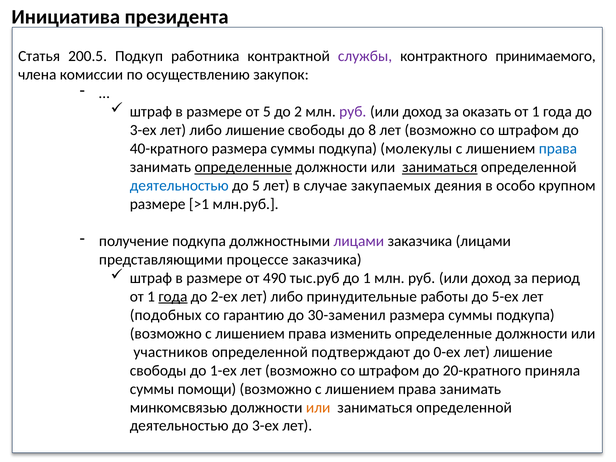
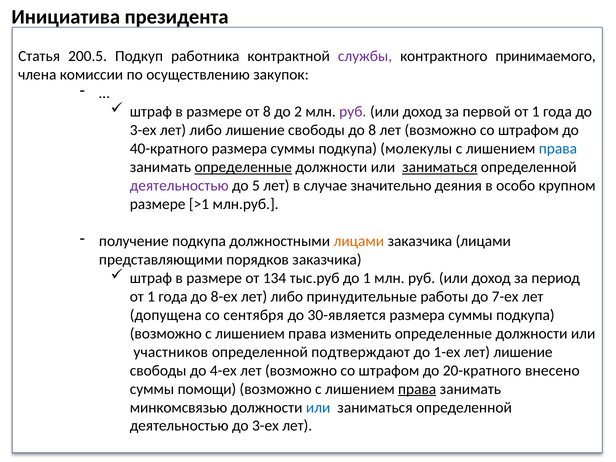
от 5: 5 -> 8
оказать: оказать -> первой
деятельностью at (179, 186) colour: blue -> purple
закупаемых: закупаемых -> значительно
лицами at (359, 241) colour: purple -> orange
процессе: процессе -> порядков
490: 490 -> 134
года at (173, 297) underline: present -> none
2-ех: 2-ех -> 8-ех
5-ех: 5-ех -> 7-ех
подобных: подобных -> допущена
гарантию: гарантию -> сентября
30-заменил: 30-заменил -> 30-является
0-ех: 0-ех -> 1-ех
1-ех: 1-ех -> 4-ех
приняла: приняла -> внесено
права at (417, 389) underline: none -> present
или at (318, 407) colour: orange -> blue
